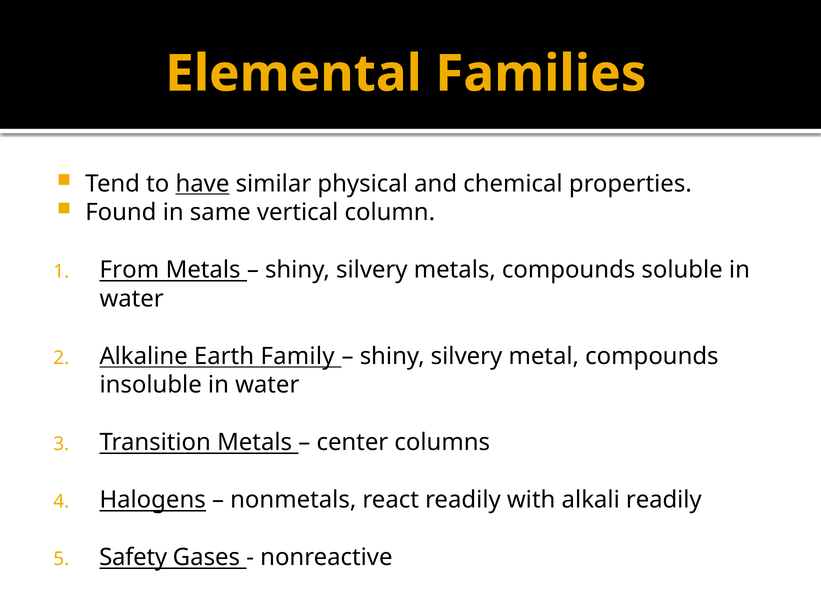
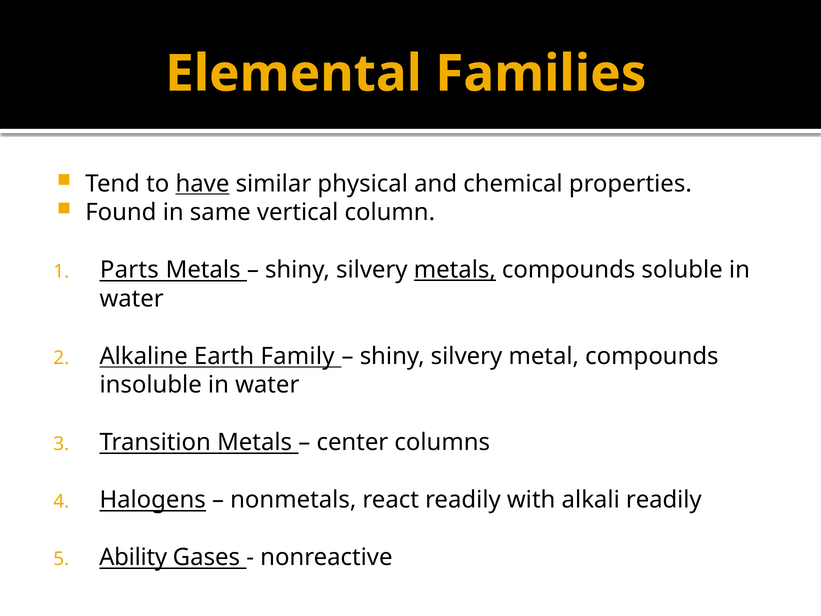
From: From -> Parts
metals at (455, 270) underline: none -> present
Safety: Safety -> Ability
